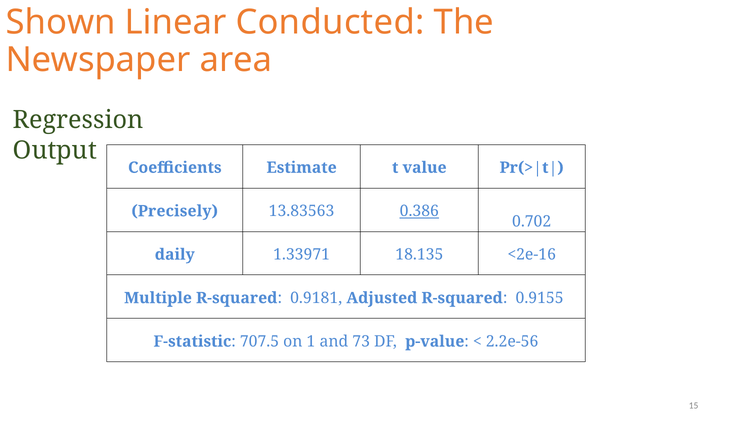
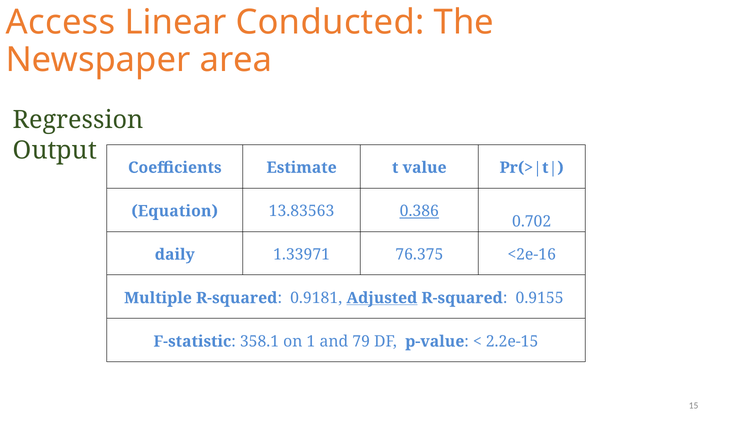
Shown: Shown -> Access
Precisely: Precisely -> Equation
18.135: 18.135 -> 76.375
Adjusted underline: none -> present
707.5: 707.5 -> 358.1
73: 73 -> 79
2.2e-56: 2.2e-56 -> 2.2e-15
